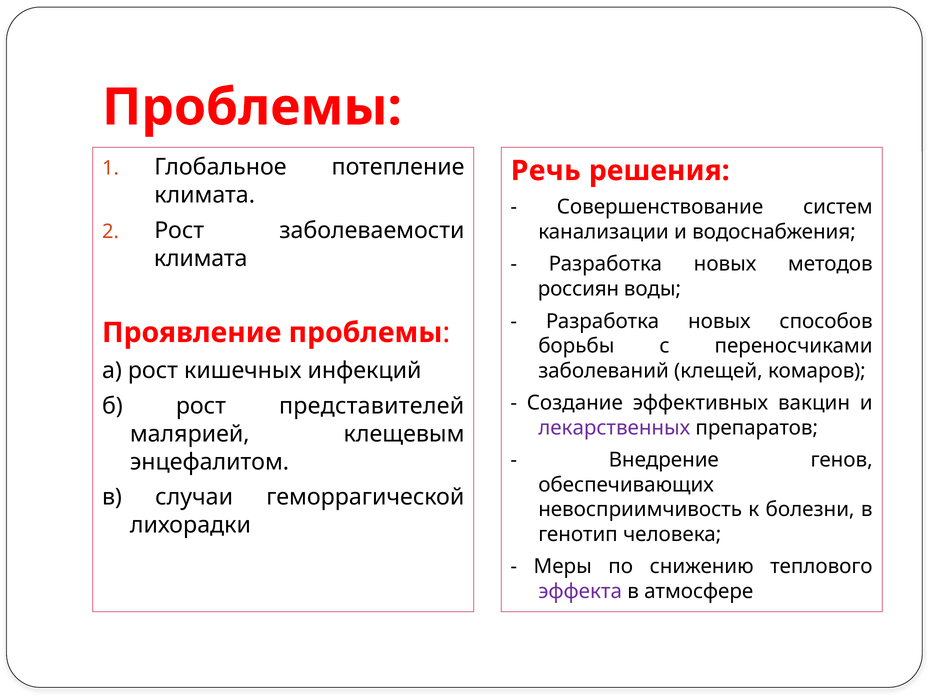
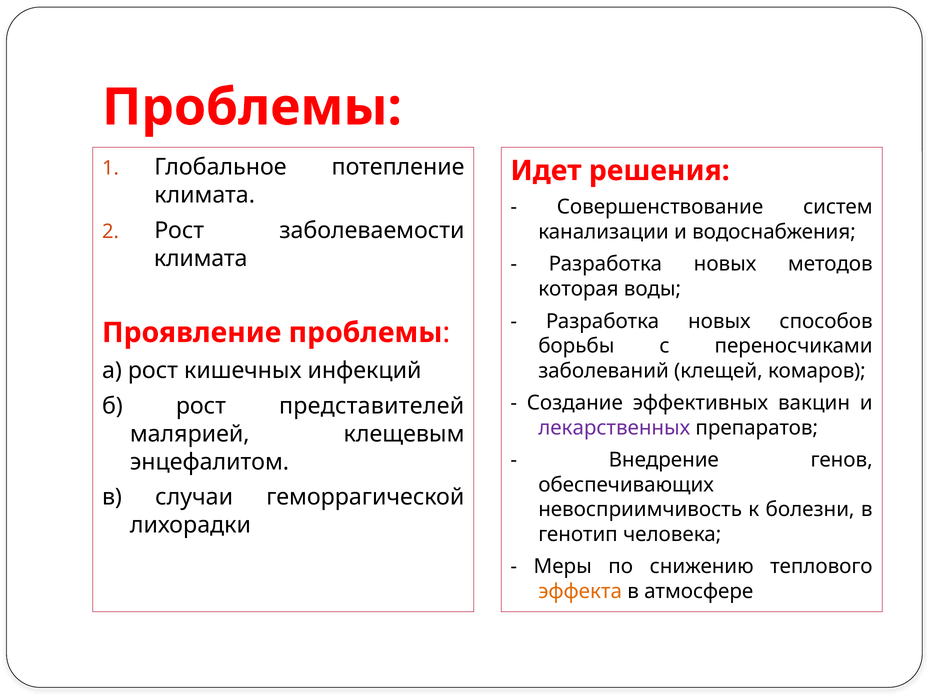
Речь: Речь -> Идет
россиян: россиян -> которая
эффекта colour: purple -> orange
